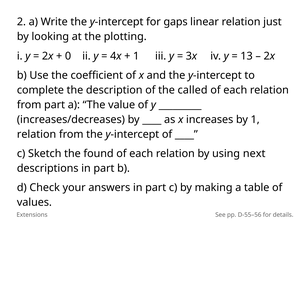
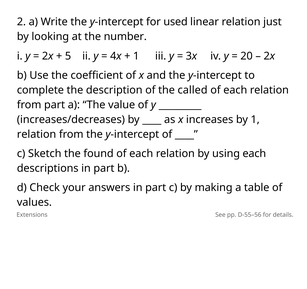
gaps: gaps -> used
plotting: plotting -> number
0: 0 -> 5
13: 13 -> 20
using next: next -> each
